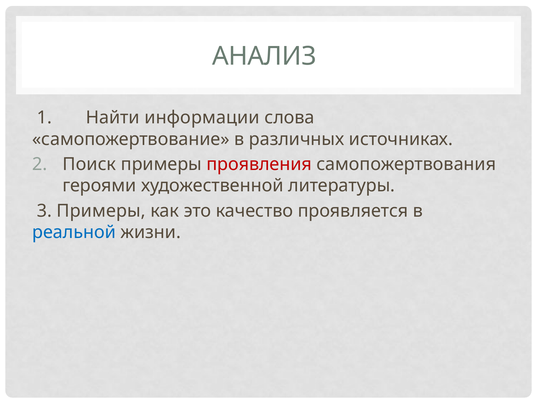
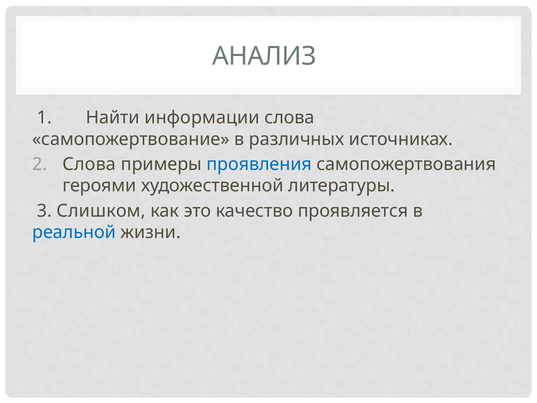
Поиск at (89, 164): Поиск -> Слова
проявления colour: red -> blue
3 Примеры: Примеры -> Слишком
